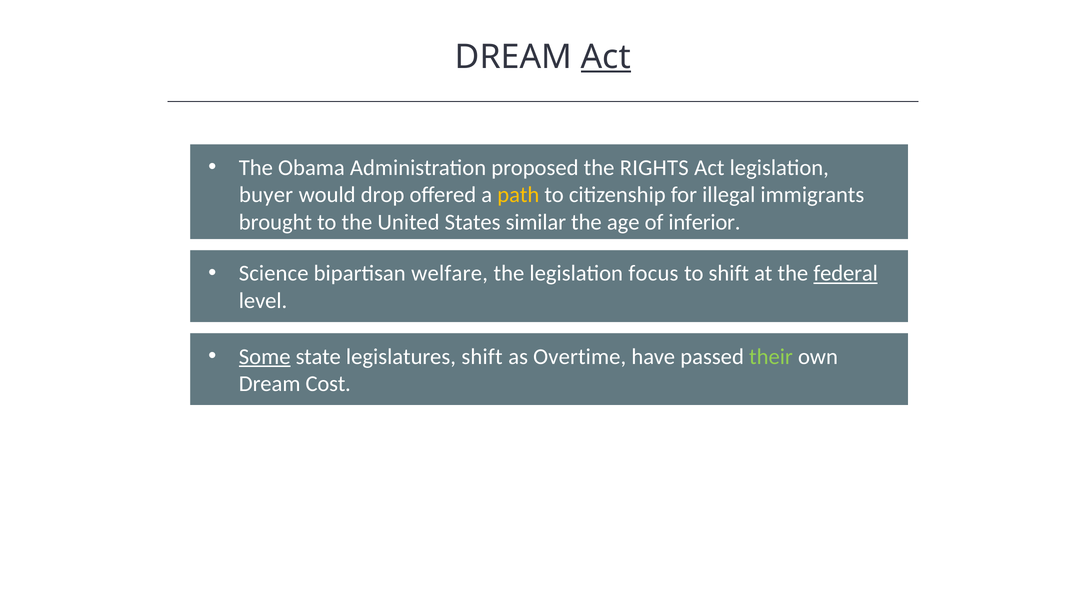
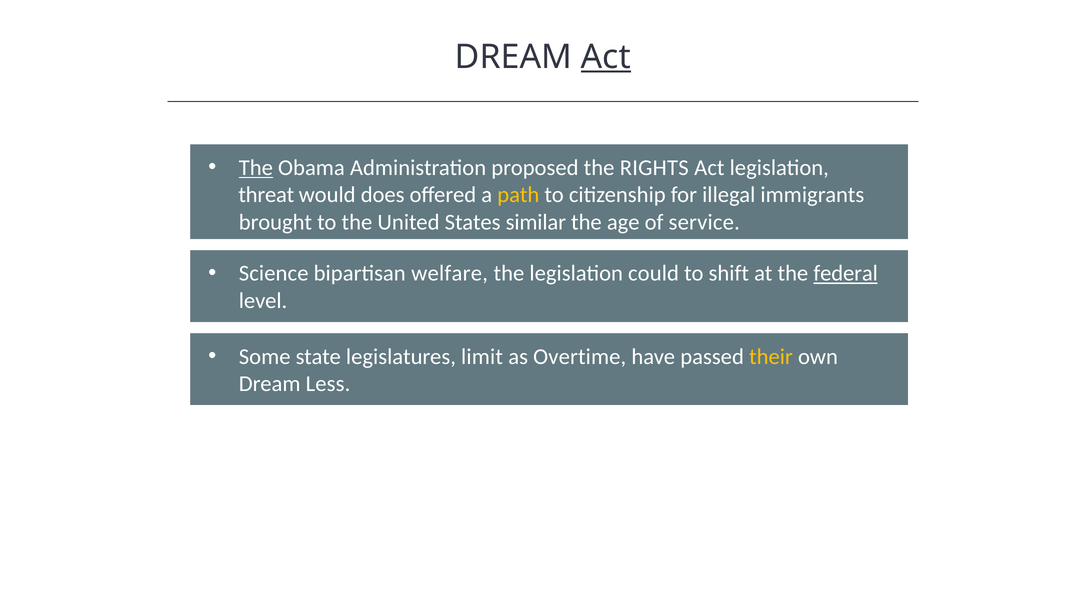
The at (256, 168) underline: none -> present
buyer: buyer -> threat
drop: drop -> does
inferior: inferior -> service
focus: focus -> could
Some underline: present -> none
legislatures shift: shift -> limit
their colour: light green -> yellow
Cost: Cost -> Less
